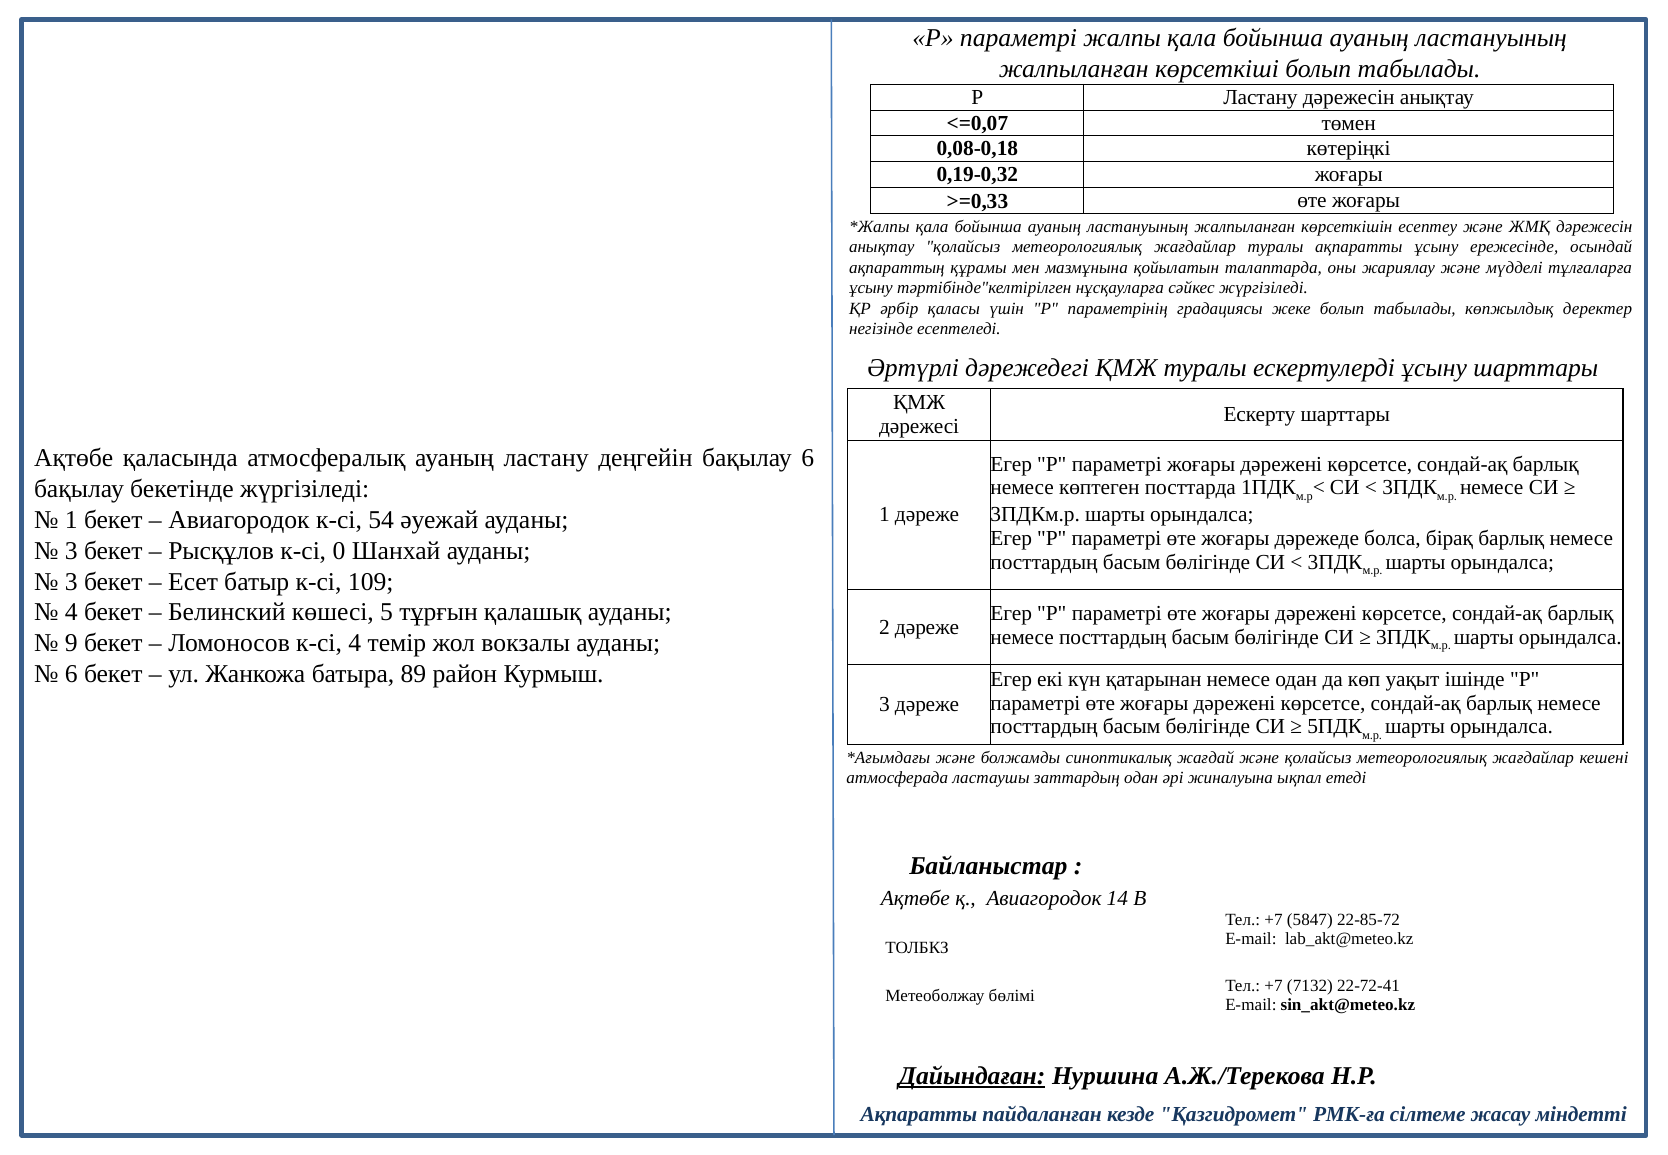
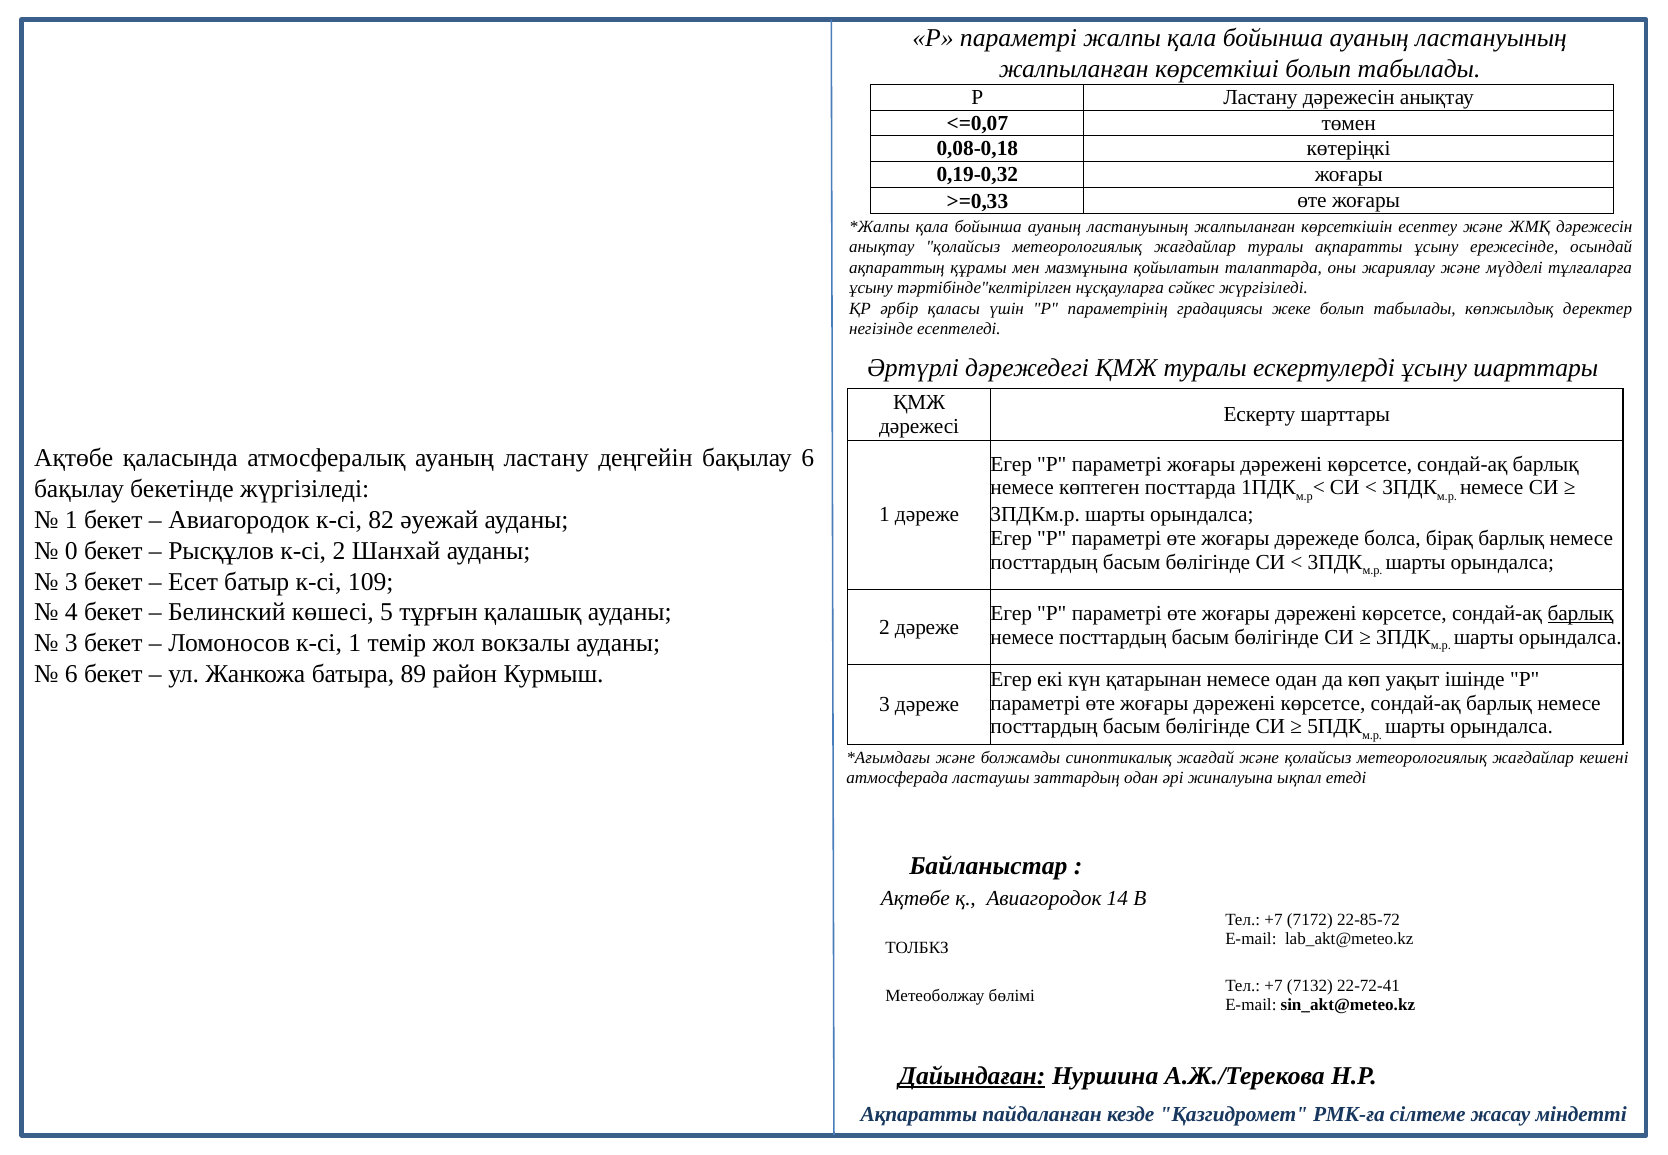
54: 54 -> 82
3 at (71, 551): 3 -> 0
к-сі 0: 0 -> 2
барлық at (1580, 613) underline: none -> present
9 at (71, 643): 9 -> 3
к-сі 4: 4 -> 1
5847: 5847 -> 7172
